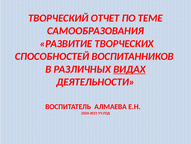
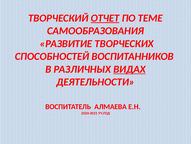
ОТЧЕТ underline: none -> present
